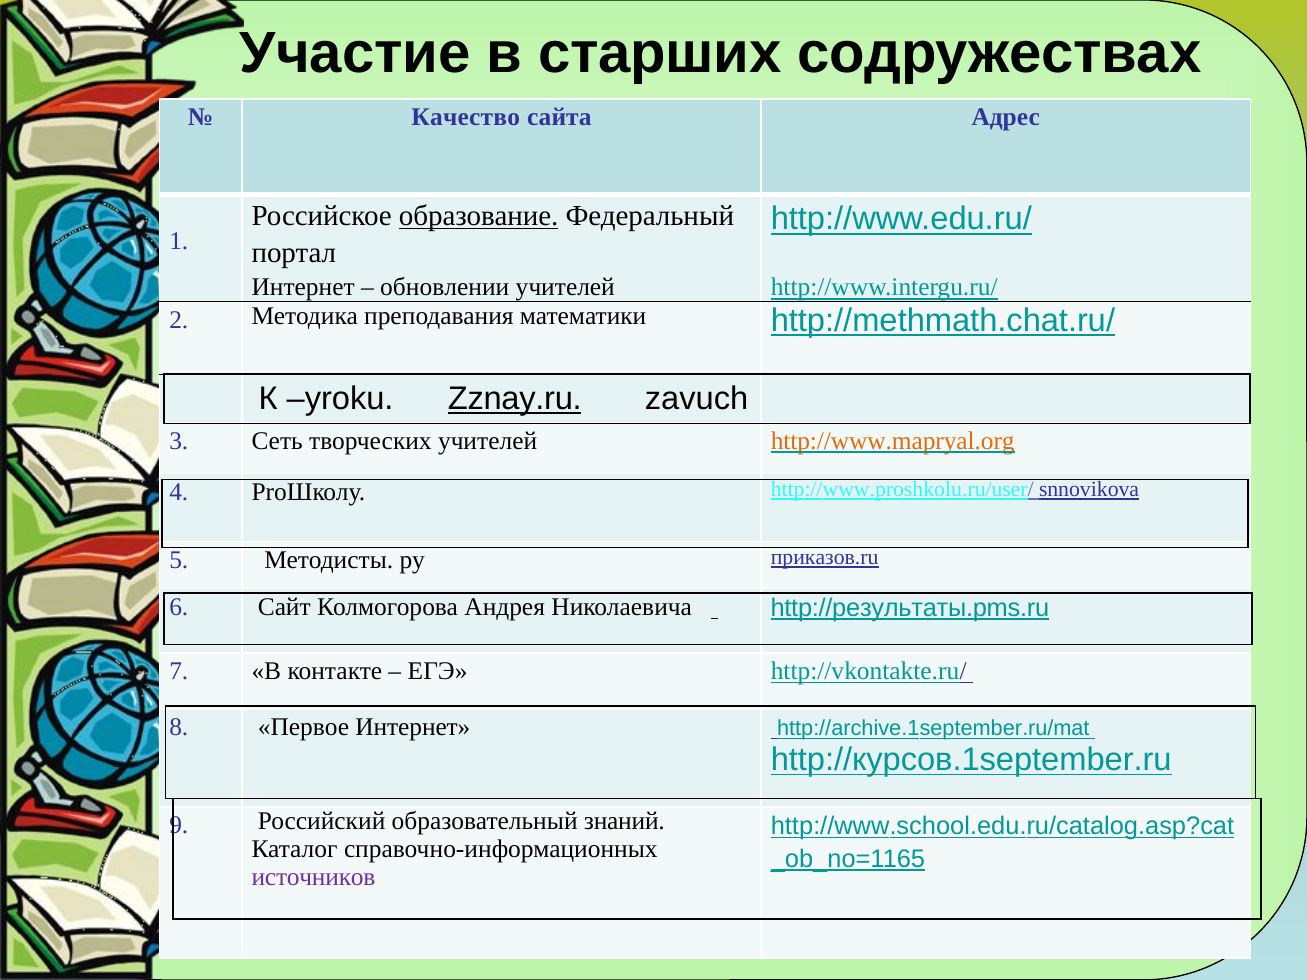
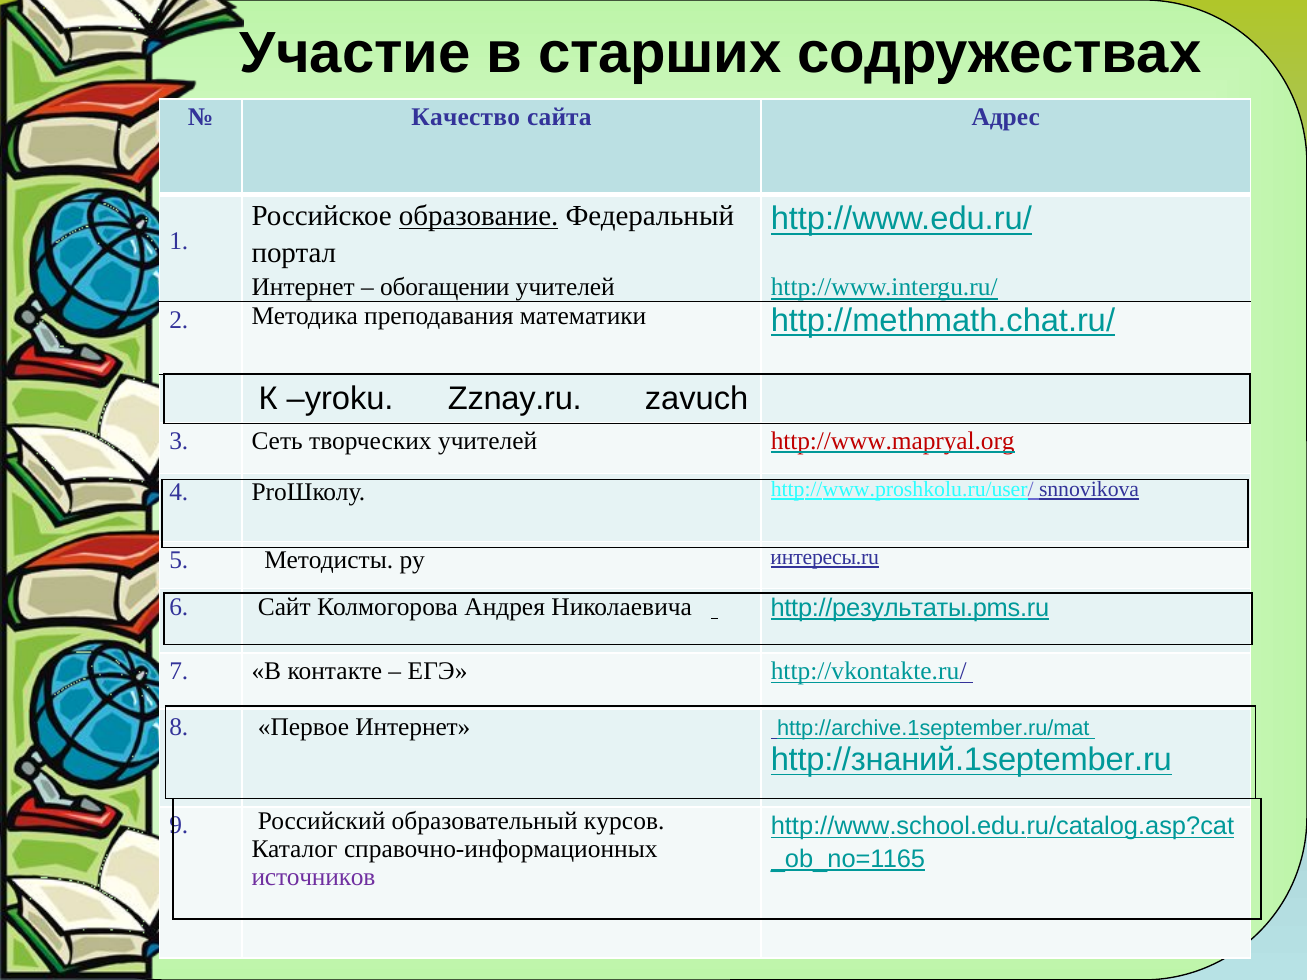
обновлении: обновлении -> обогащении
Zznay.ru underline: present -> none
http://www.mapryal.org colour: orange -> red
приказов.ru: приказов.ru -> интересы.ru
http://курсов.1september.ru: http://курсов.1september.ru -> http://знаний.1september.ru
знаний: знаний -> курсов
